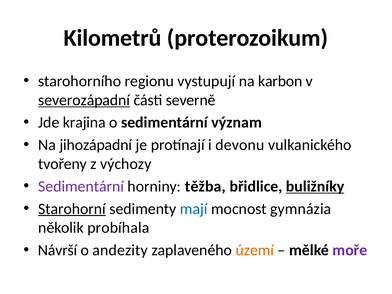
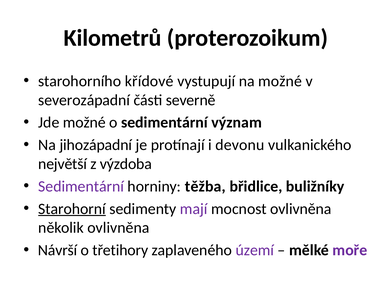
regionu: regionu -> křídové
na karbon: karbon -> možné
severozápadní underline: present -> none
Jde krajina: krajina -> možné
tvořeny: tvořeny -> největší
výchozy: výchozy -> výzdoba
buližníky underline: present -> none
mají colour: blue -> purple
mocnost gymnázia: gymnázia -> ovlivněna
několik probíhala: probíhala -> ovlivněna
andezity: andezity -> třetihory
území colour: orange -> purple
